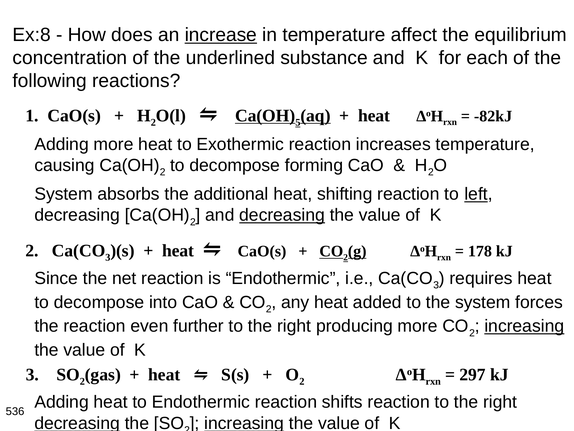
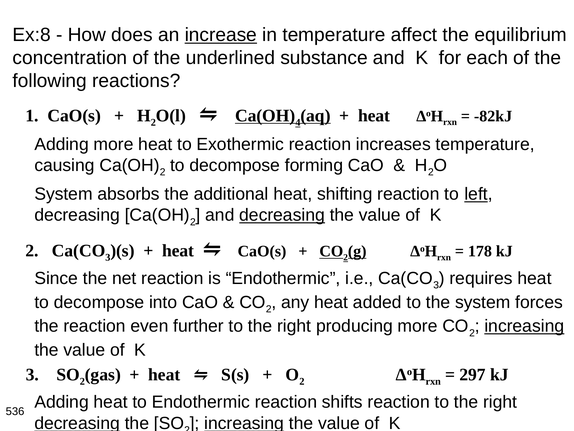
5: 5 -> 4
